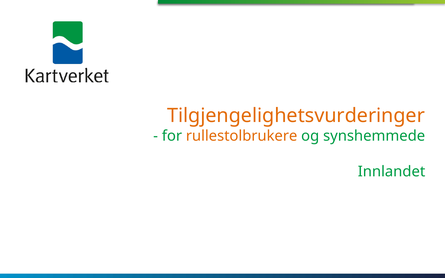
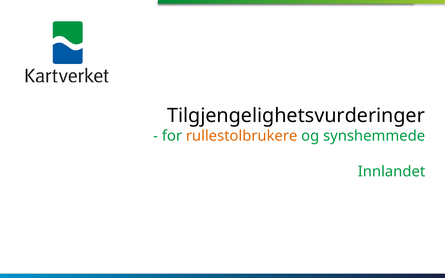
Tilgjengelighetsvurderinger colour: orange -> black
